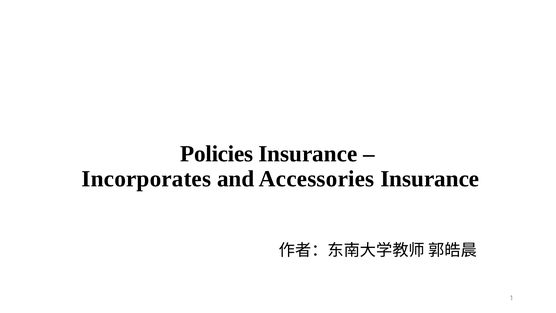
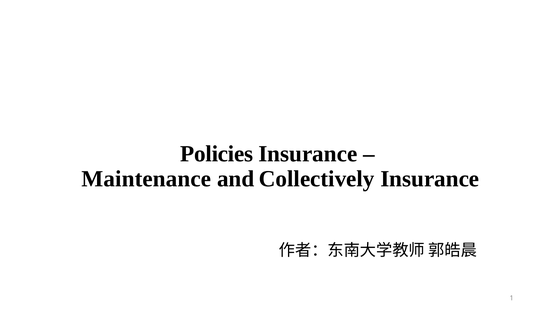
Incorporates: Incorporates -> Maintenance
Accessories: Accessories -> Collectively
